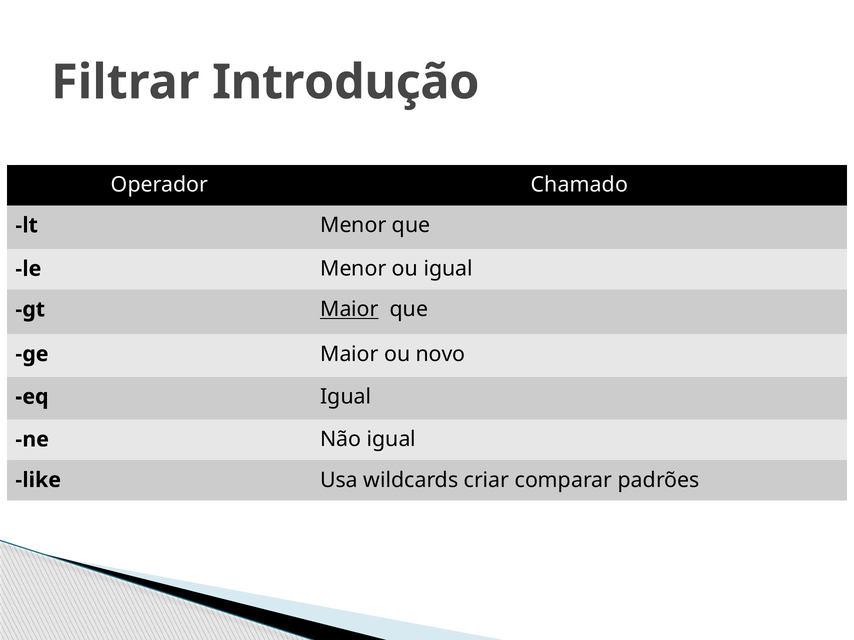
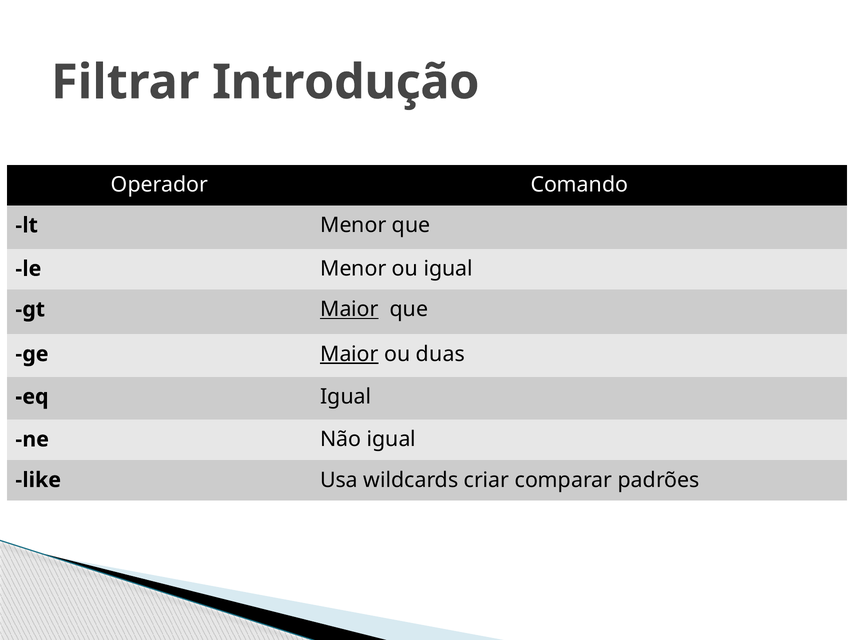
Chamado: Chamado -> Comando
Maior at (349, 354) underline: none -> present
novo: novo -> duas
